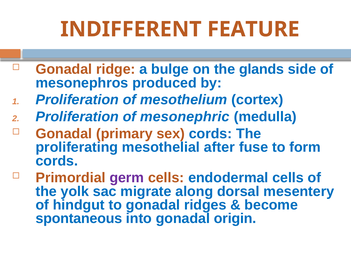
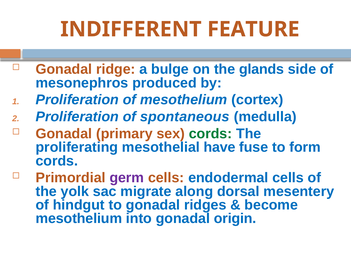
mesonephric: mesonephric -> spontaneous
cords at (210, 134) colour: blue -> green
after: after -> have
spontaneous at (79, 219): spontaneous -> mesothelium
